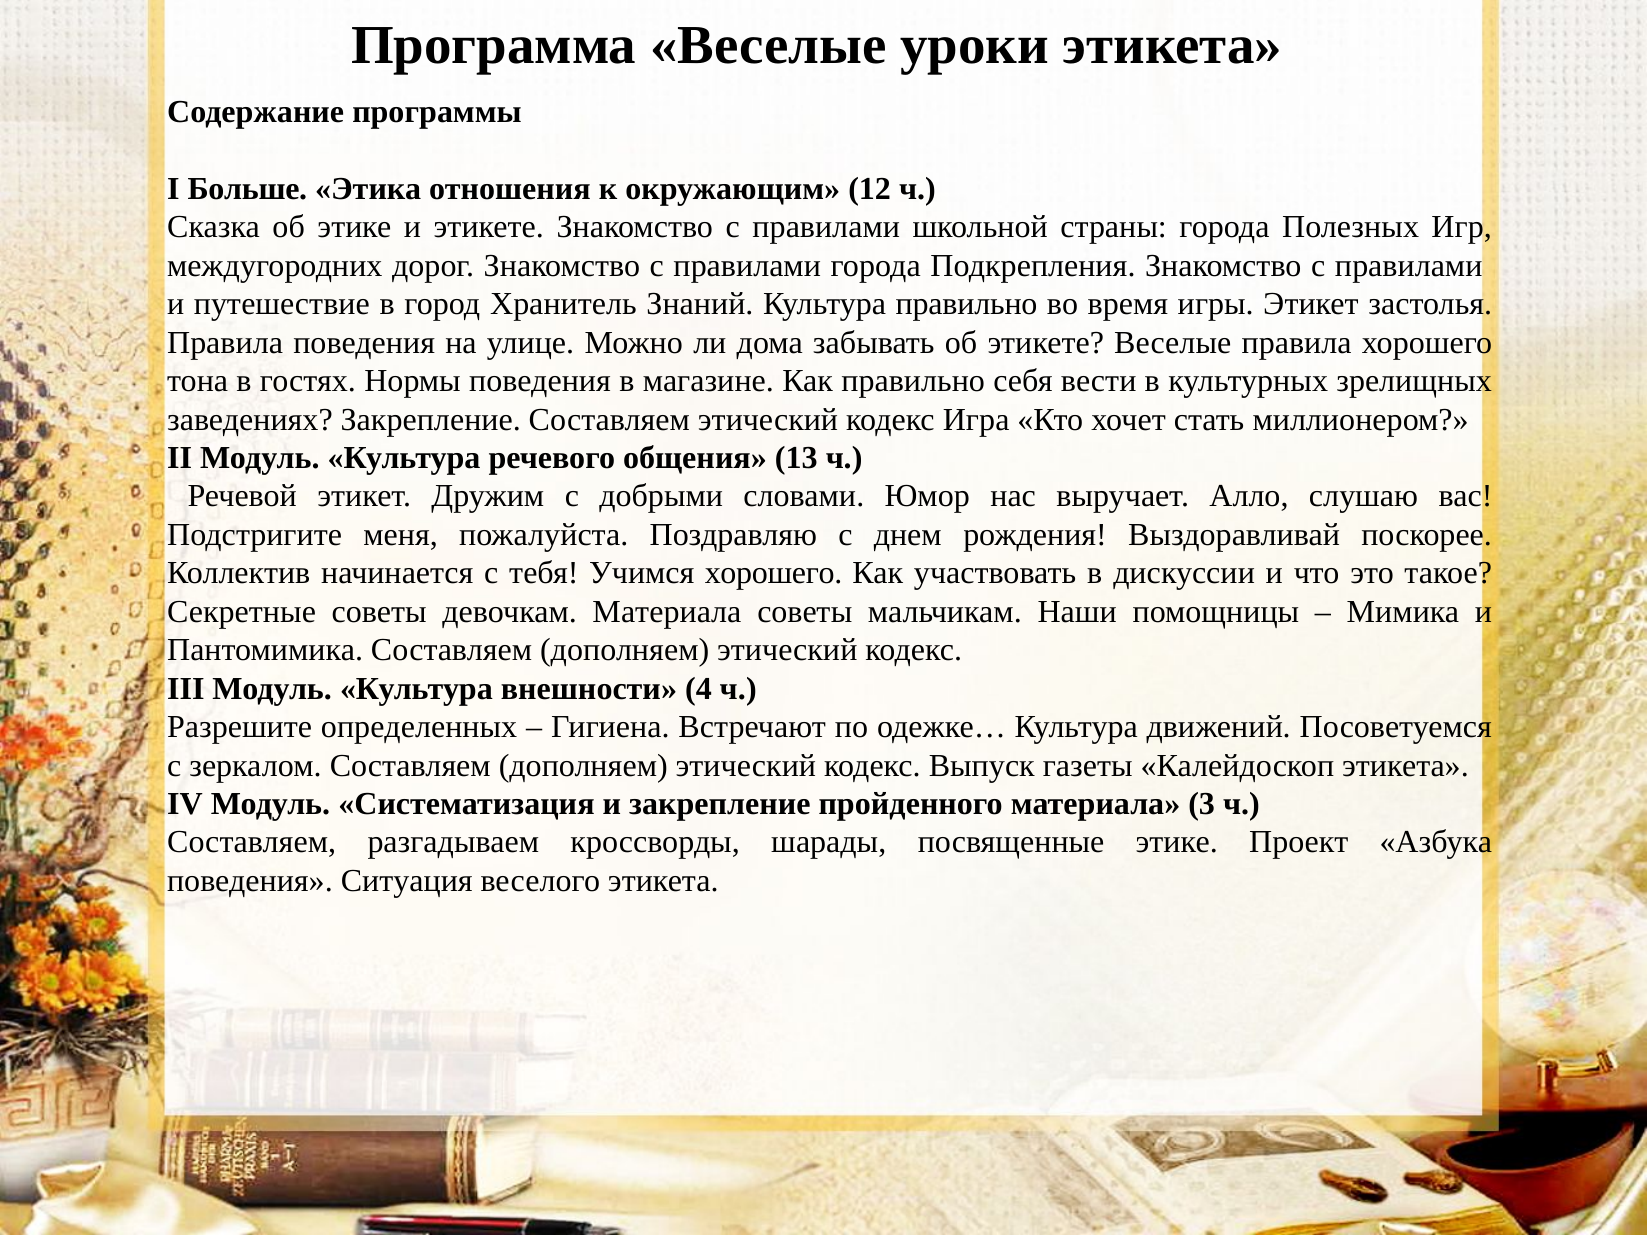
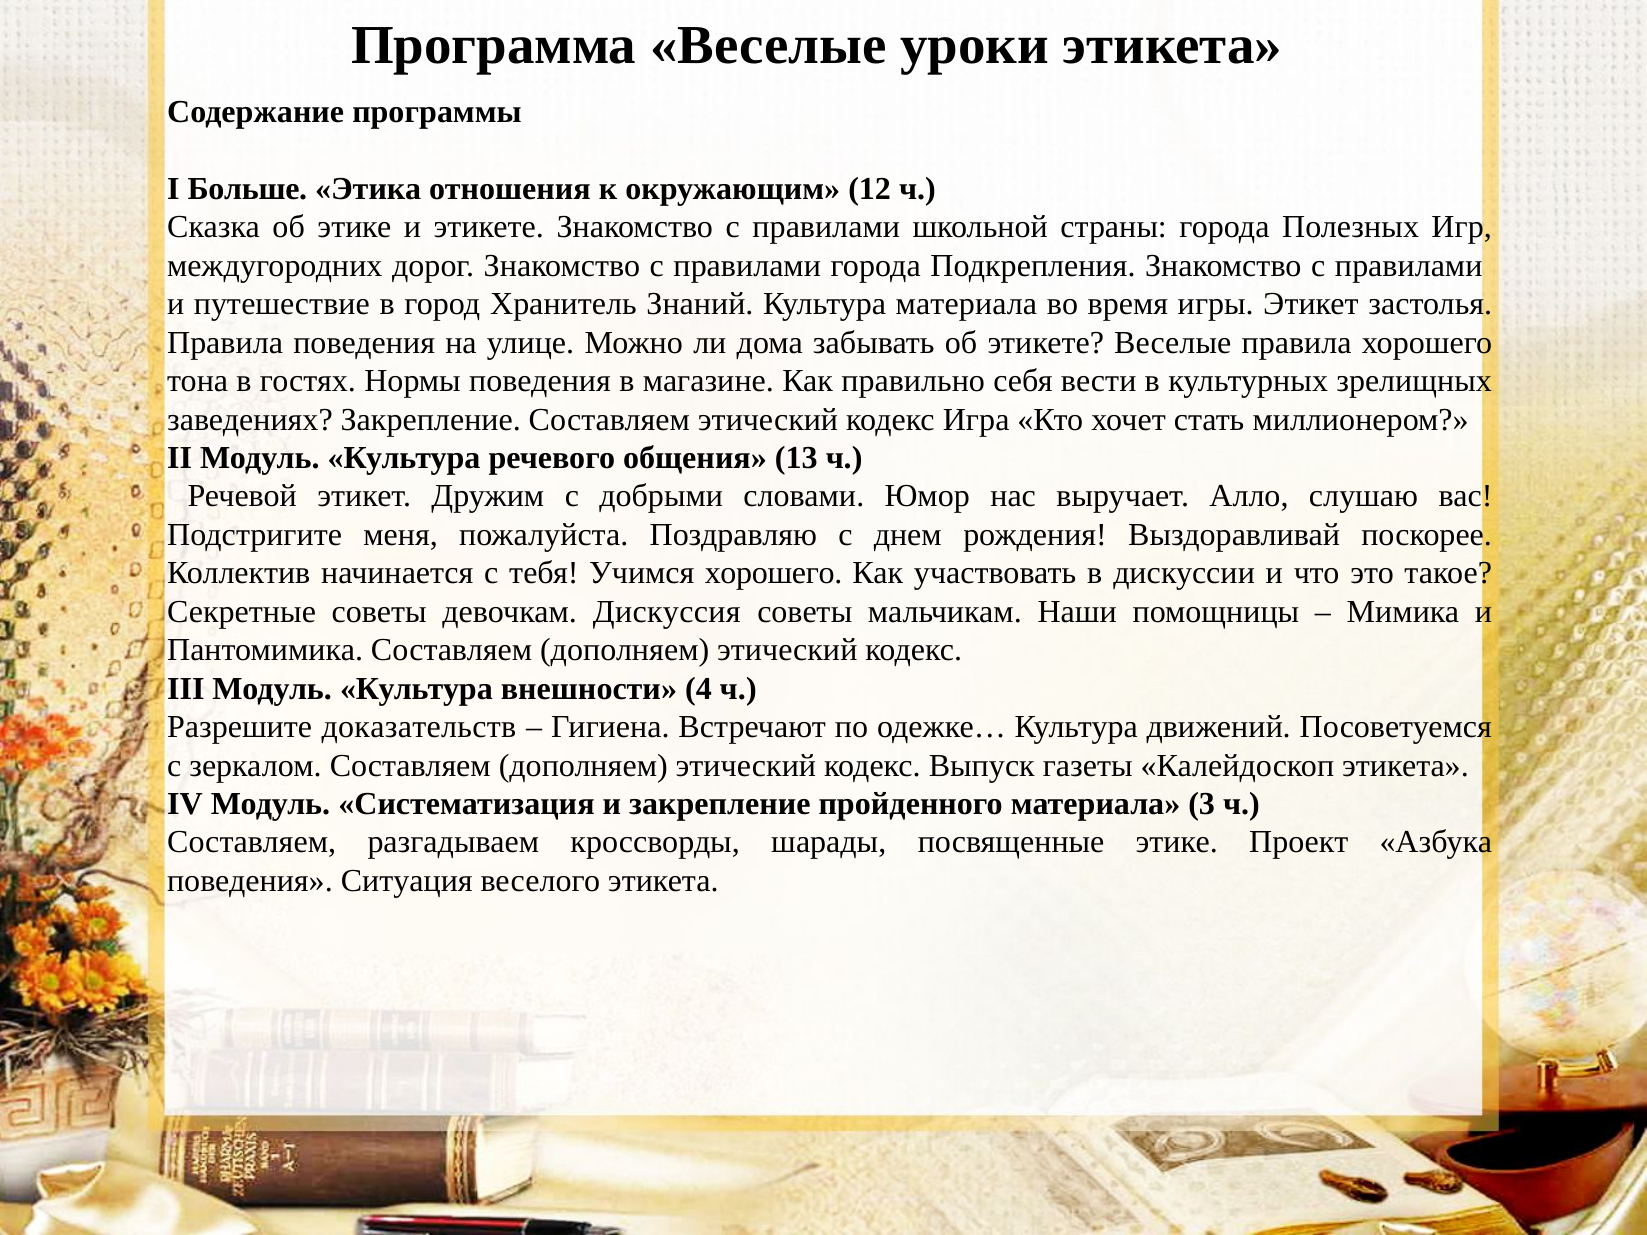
Культура правильно: правильно -> материала
девочкам Материала: Материала -> Дискуссия
определенных: определенных -> доказательств
